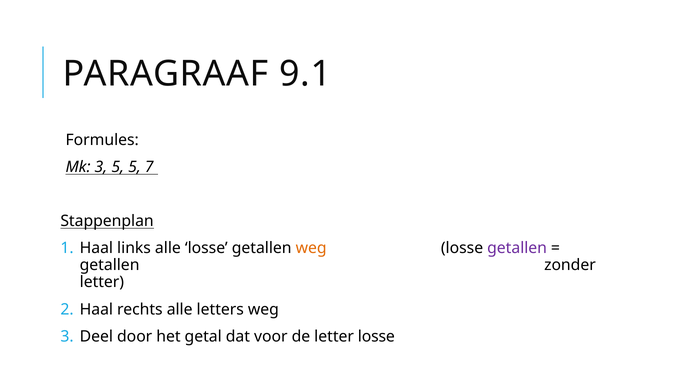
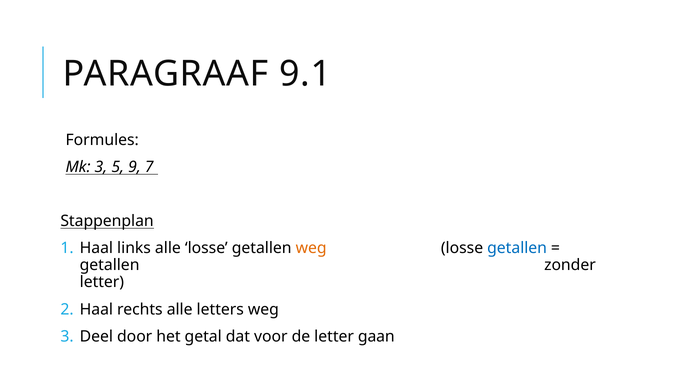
5 5: 5 -> 9
getallen at (517, 248) colour: purple -> blue
letter losse: losse -> gaan
